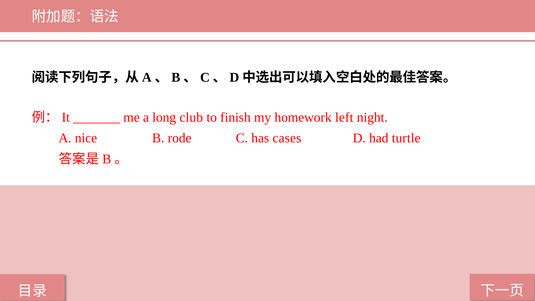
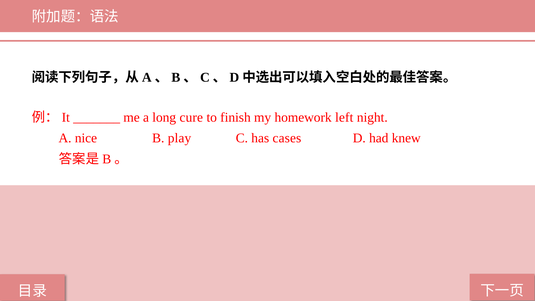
club: club -> cure
rode: rode -> play
turtle: turtle -> knew
